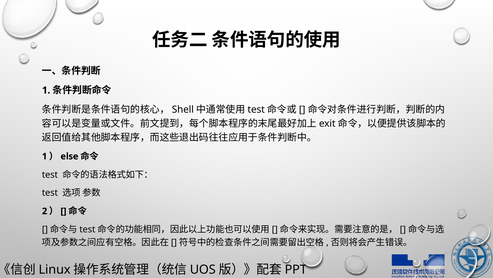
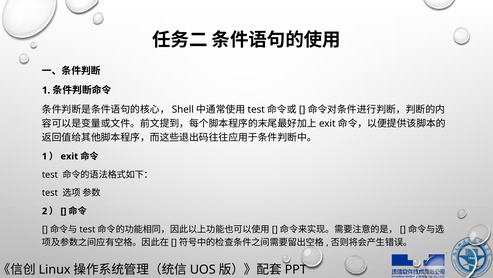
else: else -> exit
